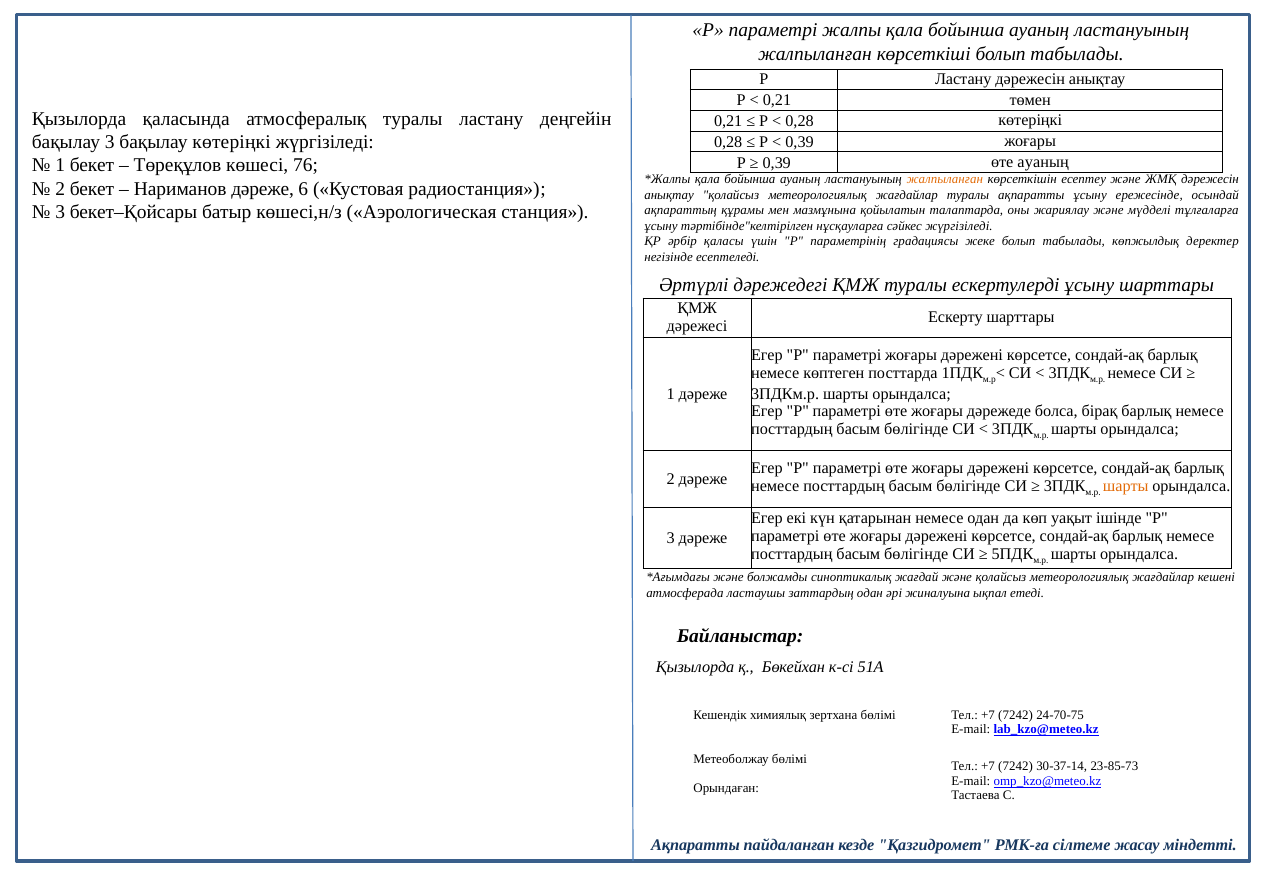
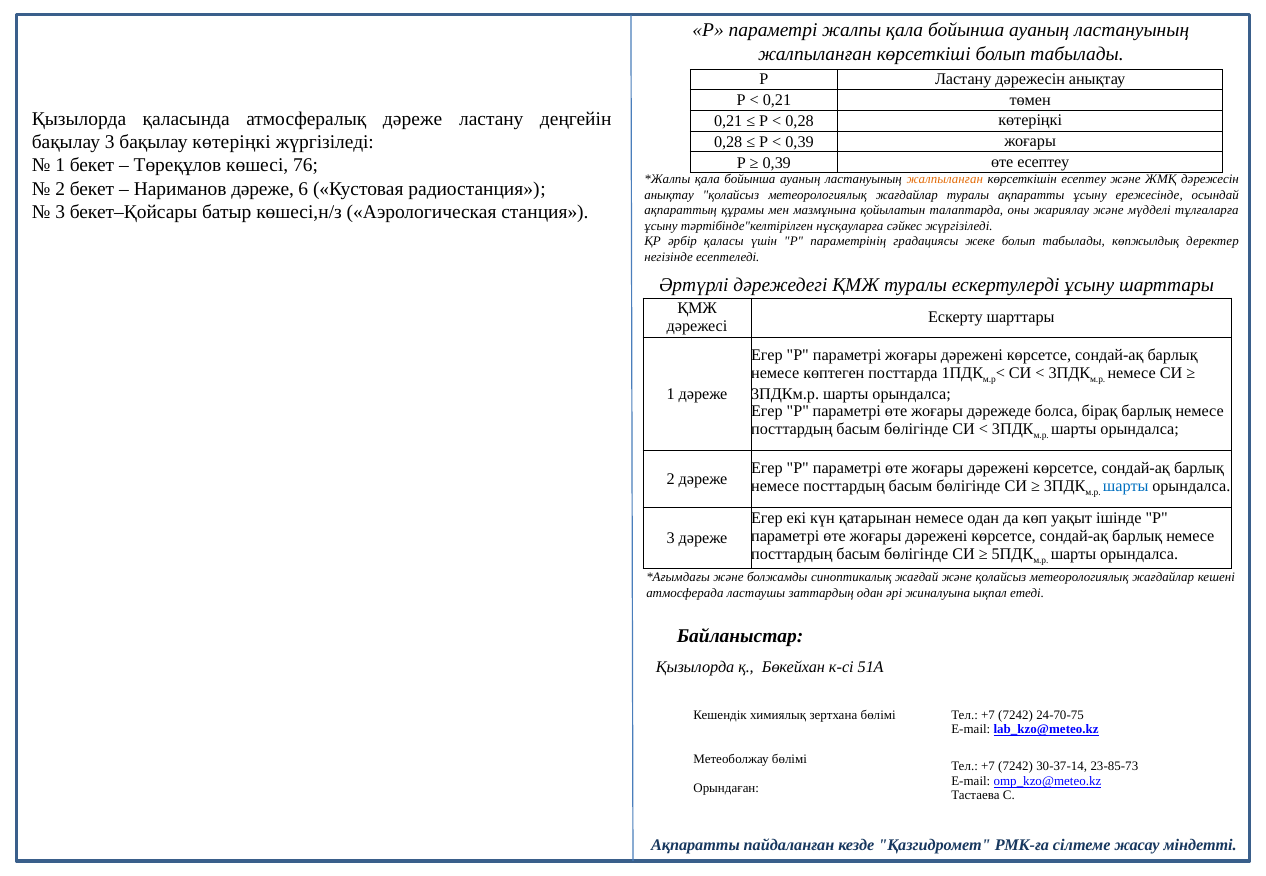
атмосфералық туралы: туралы -> дәреже
өте ауаның: ауаның -> есептеу
шарты at (1126, 487) colour: orange -> blue
